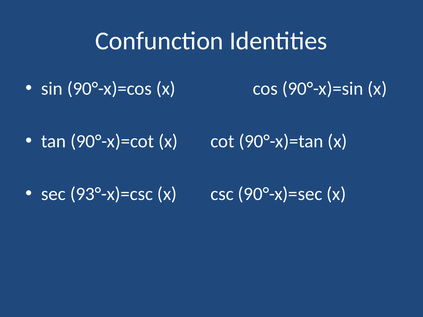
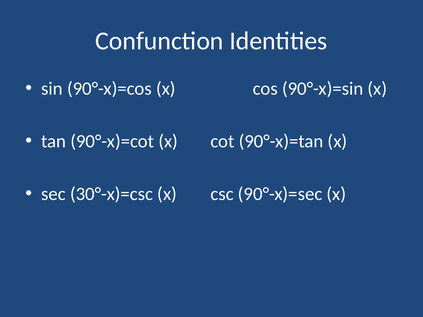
93°-x)=csc: 93°-x)=csc -> 30°-x)=csc
